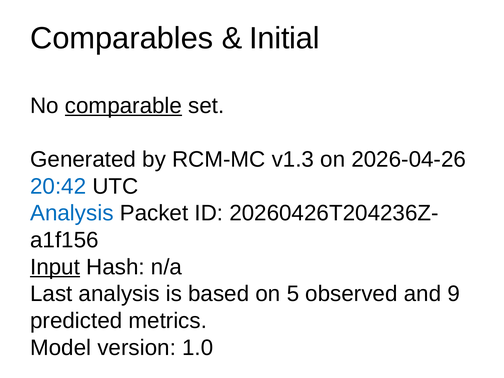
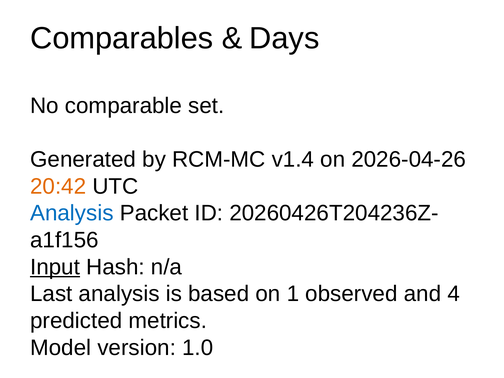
Initial: Initial -> Days
comparable underline: present -> none
v1.3: v1.3 -> v1.4
20:42 colour: blue -> orange
5: 5 -> 1
9: 9 -> 4
